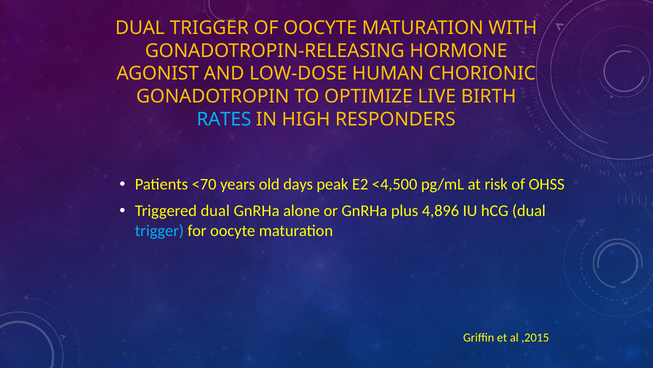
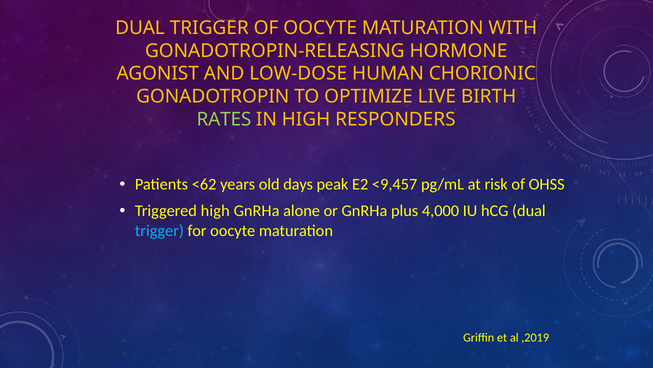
RATES colour: light blue -> light green
<70: <70 -> <62
<4,500: <4,500 -> <9,457
Triggered dual: dual -> high
4,896: 4,896 -> 4,000
,2015: ,2015 -> ,2019
